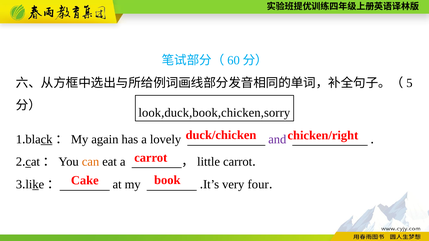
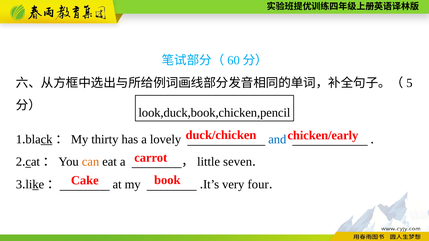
look,duck,book,chicken,sorry: look,duck,book,chicken,sorry -> look,duck,book,chicken,pencil
chicken/right: chicken/right -> chicken/early
again: again -> thirty
and colour: purple -> blue
carrot at (238, 162): carrot -> seven
